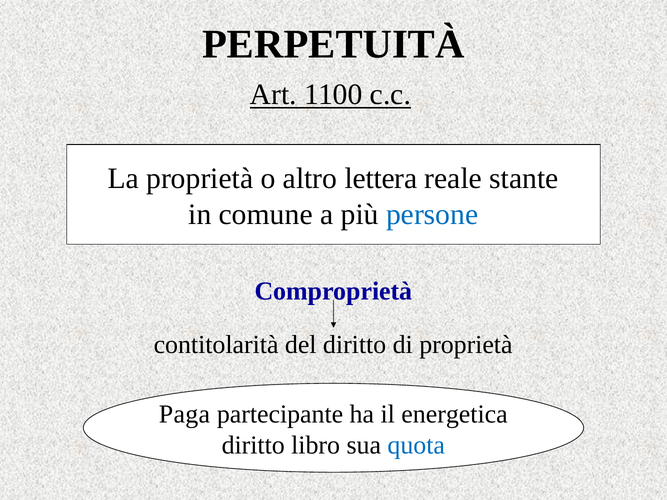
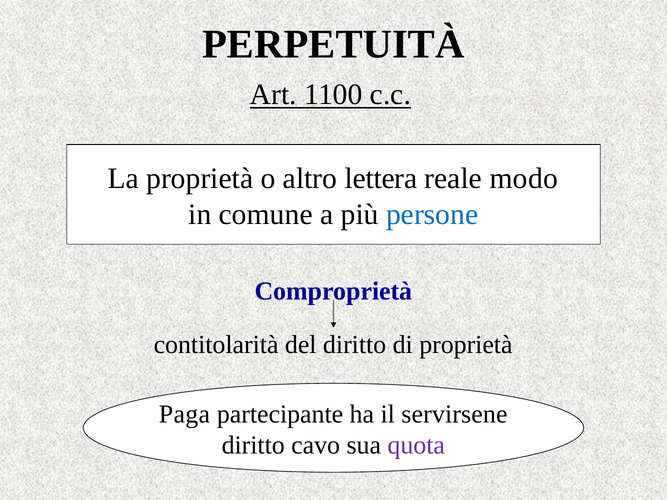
stante: stante -> modo
energetica: energetica -> servirsene
libro: libro -> cavo
quota colour: blue -> purple
